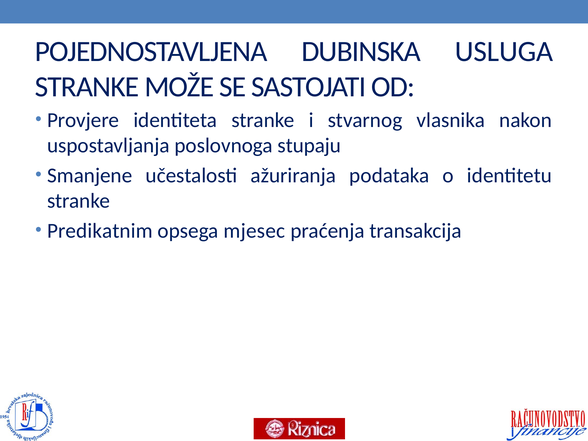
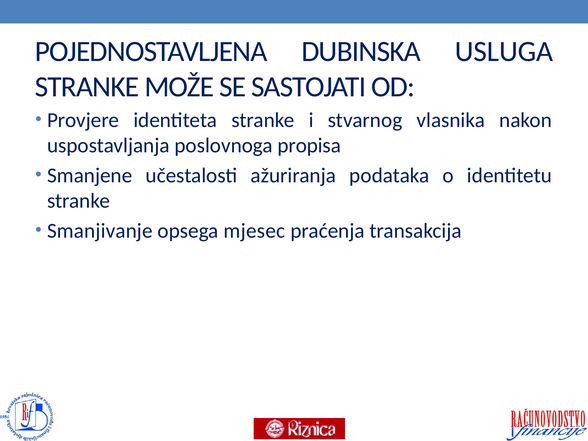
stupaju: stupaju -> propisa
Predikatnim: Predikatnim -> Smanjivanje
